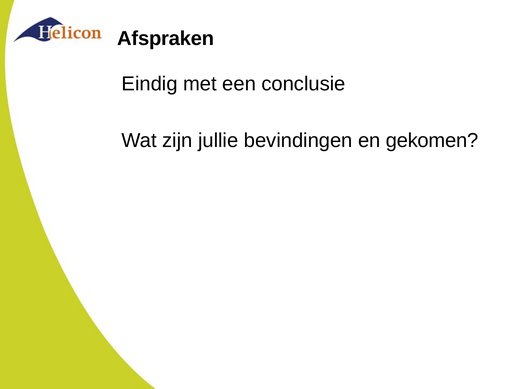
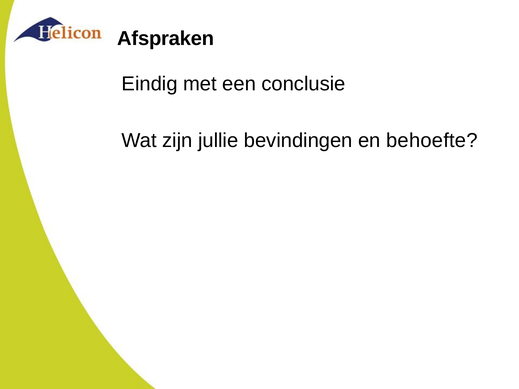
gekomen: gekomen -> behoefte
